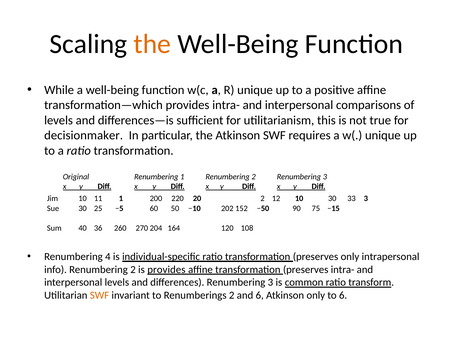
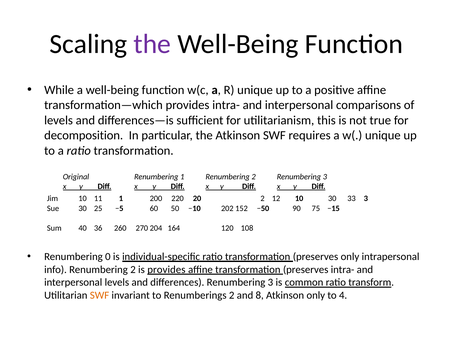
the at (152, 44) colour: orange -> purple
decisionmaker: decisionmaker -> decomposition
4: 4 -> 0
and 6: 6 -> 8
to 6: 6 -> 4
